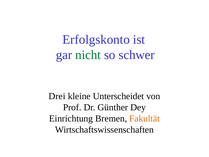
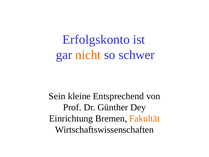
nicht colour: green -> orange
Drei: Drei -> Sein
Unterscheidet: Unterscheidet -> Entsprechend
